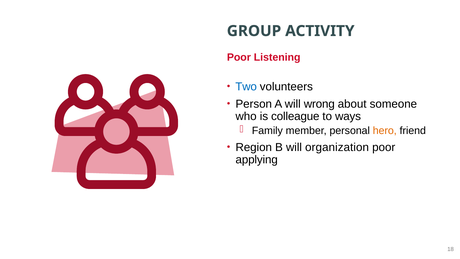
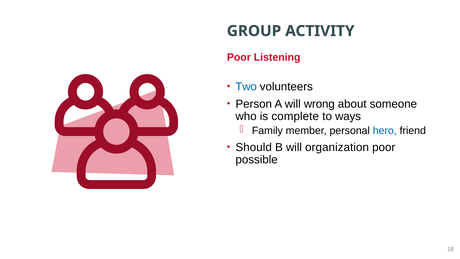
colleague: colleague -> complete
hero colour: orange -> blue
Region: Region -> Should
applying: applying -> possible
